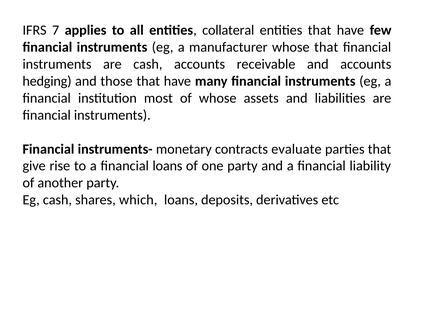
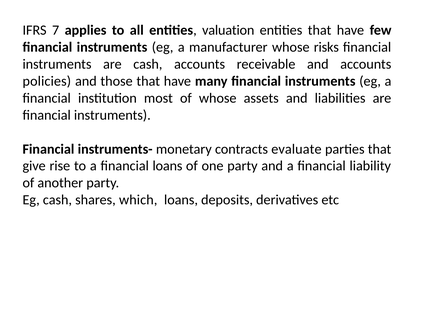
collateral: collateral -> valuation
whose that: that -> risks
hedging: hedging -> policies
